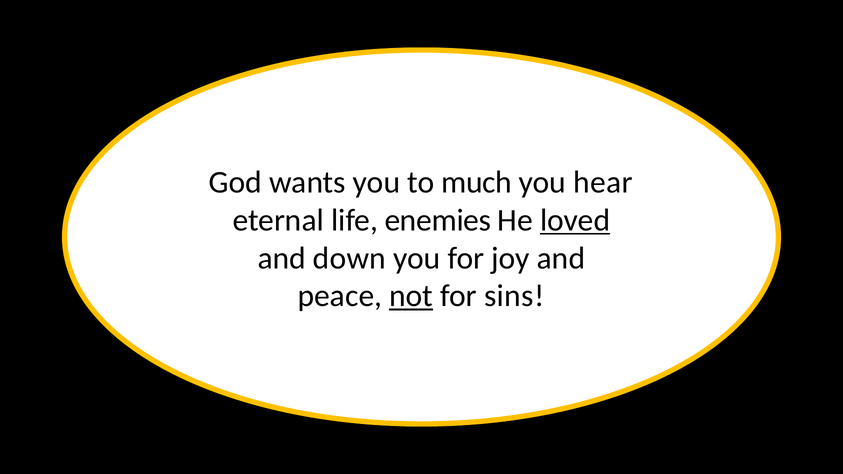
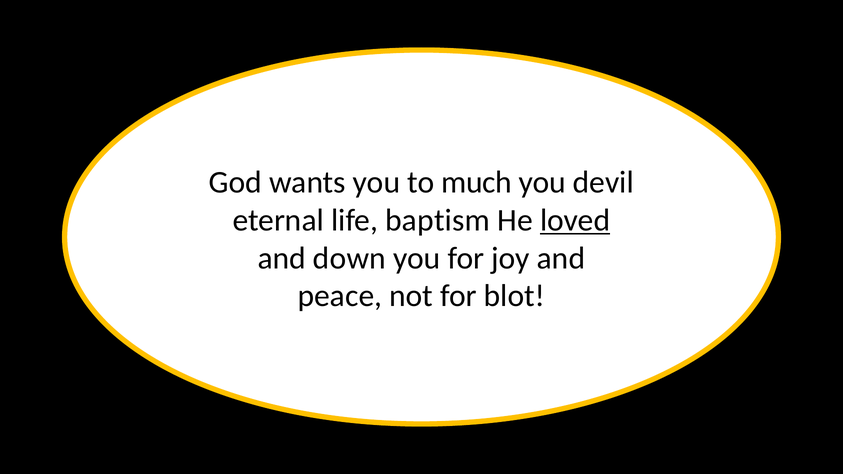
hear: hear -> devil
enemies: enemies -> baptism
not underline: present -> none
sins: sins -> blot
